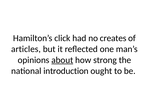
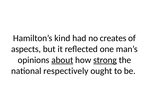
click: click -> kind
articles: articles -> aspects
strong underline: none -> present
introduction: introduction -> respectively
